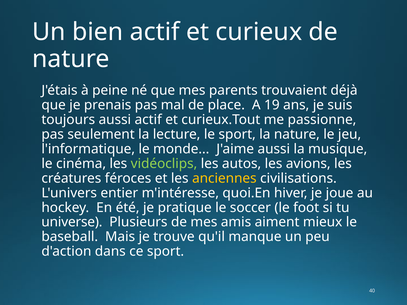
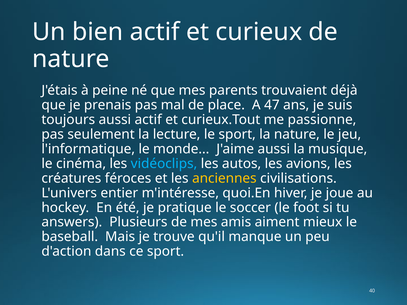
19: 19 -> 47
vidéoclips colour: light green -> light blue
universe: universe -> answers
